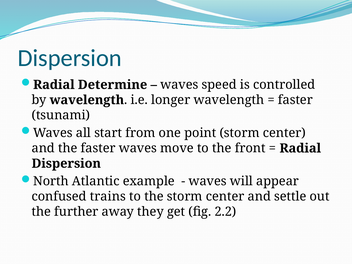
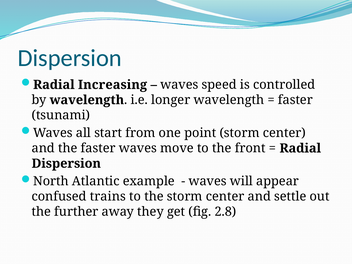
Determine: Determine -> Increasing
2.2: 2.2 -> 2.8
